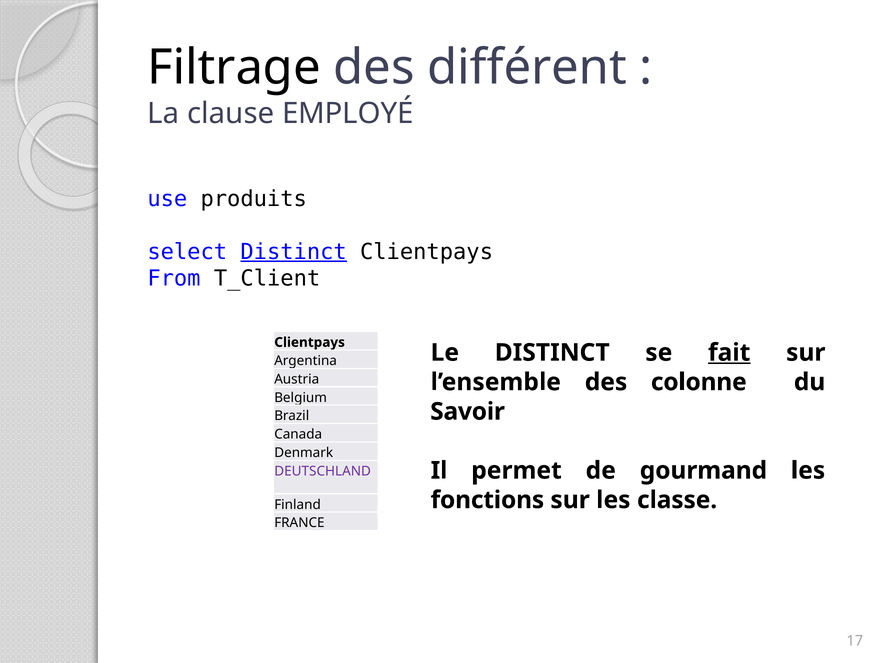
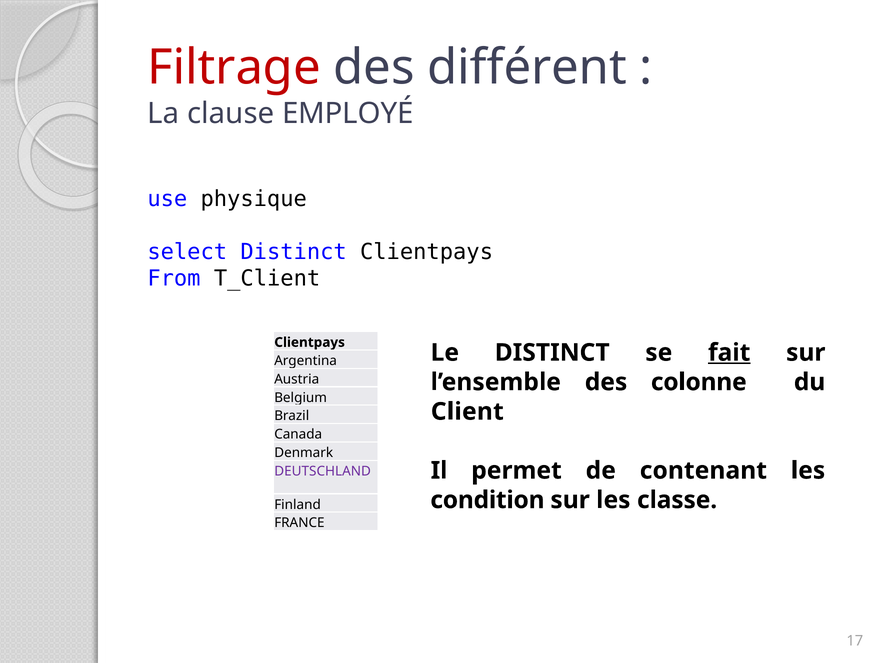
Filtrage colour: black -> red
produits: produits -> physique
Distinct at (294, 252) underline: present -> none
Savoir: Savoir -> Client
gourmand: gourmand -> contenant
fonctions: fonctions -> condition
